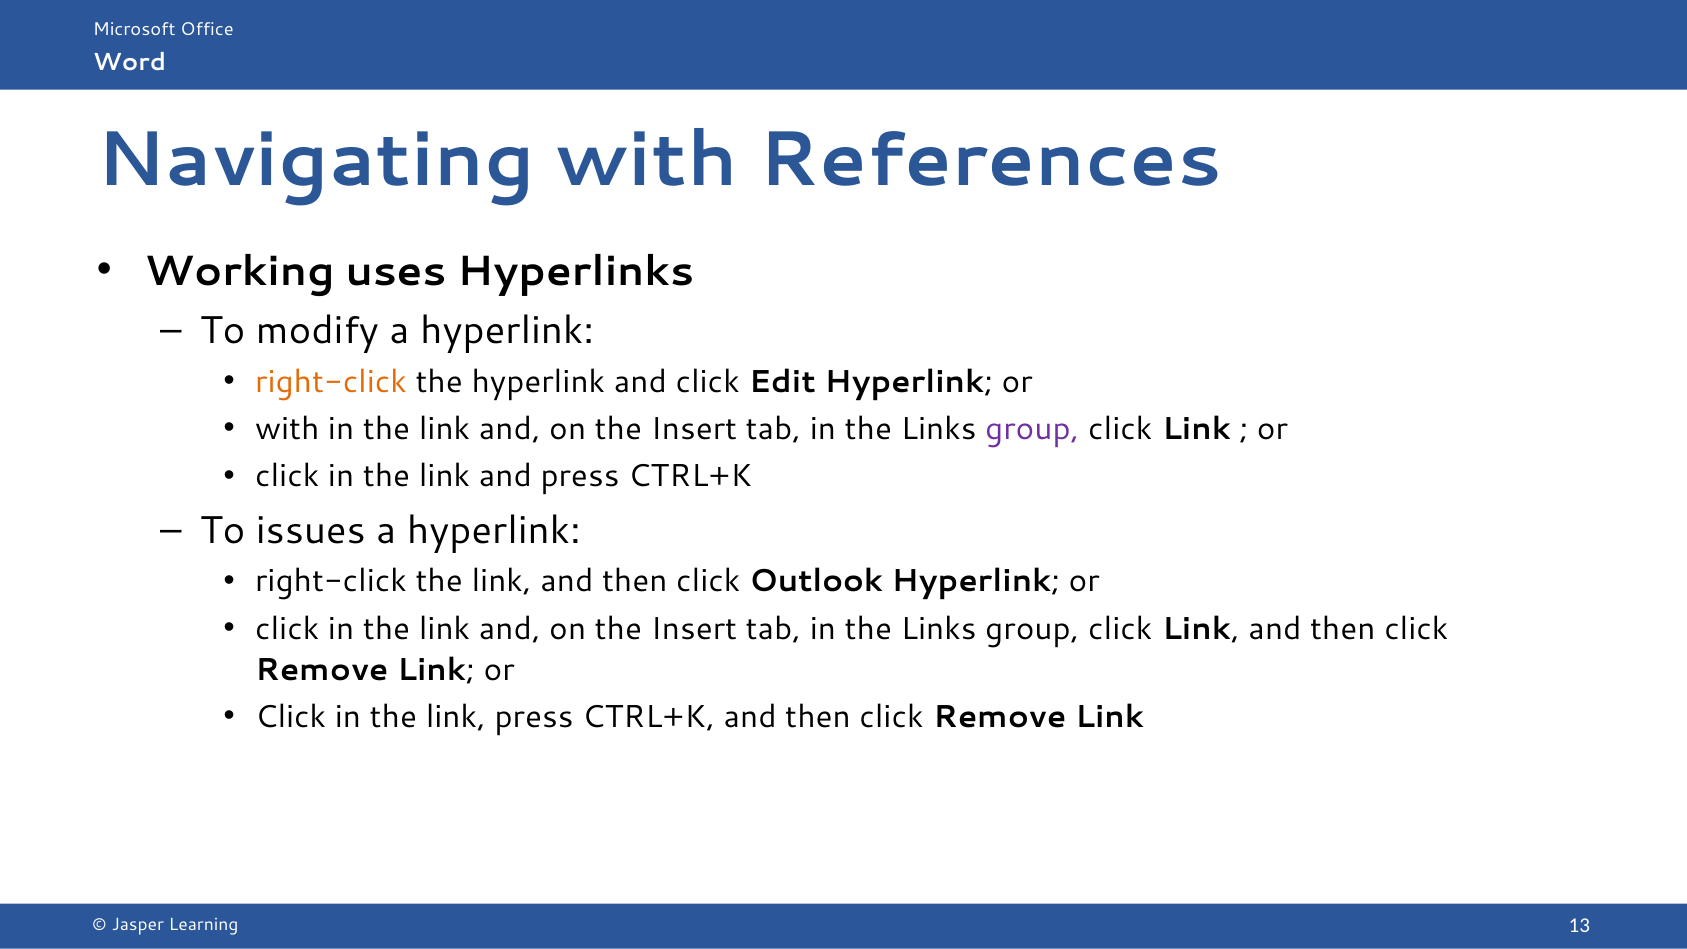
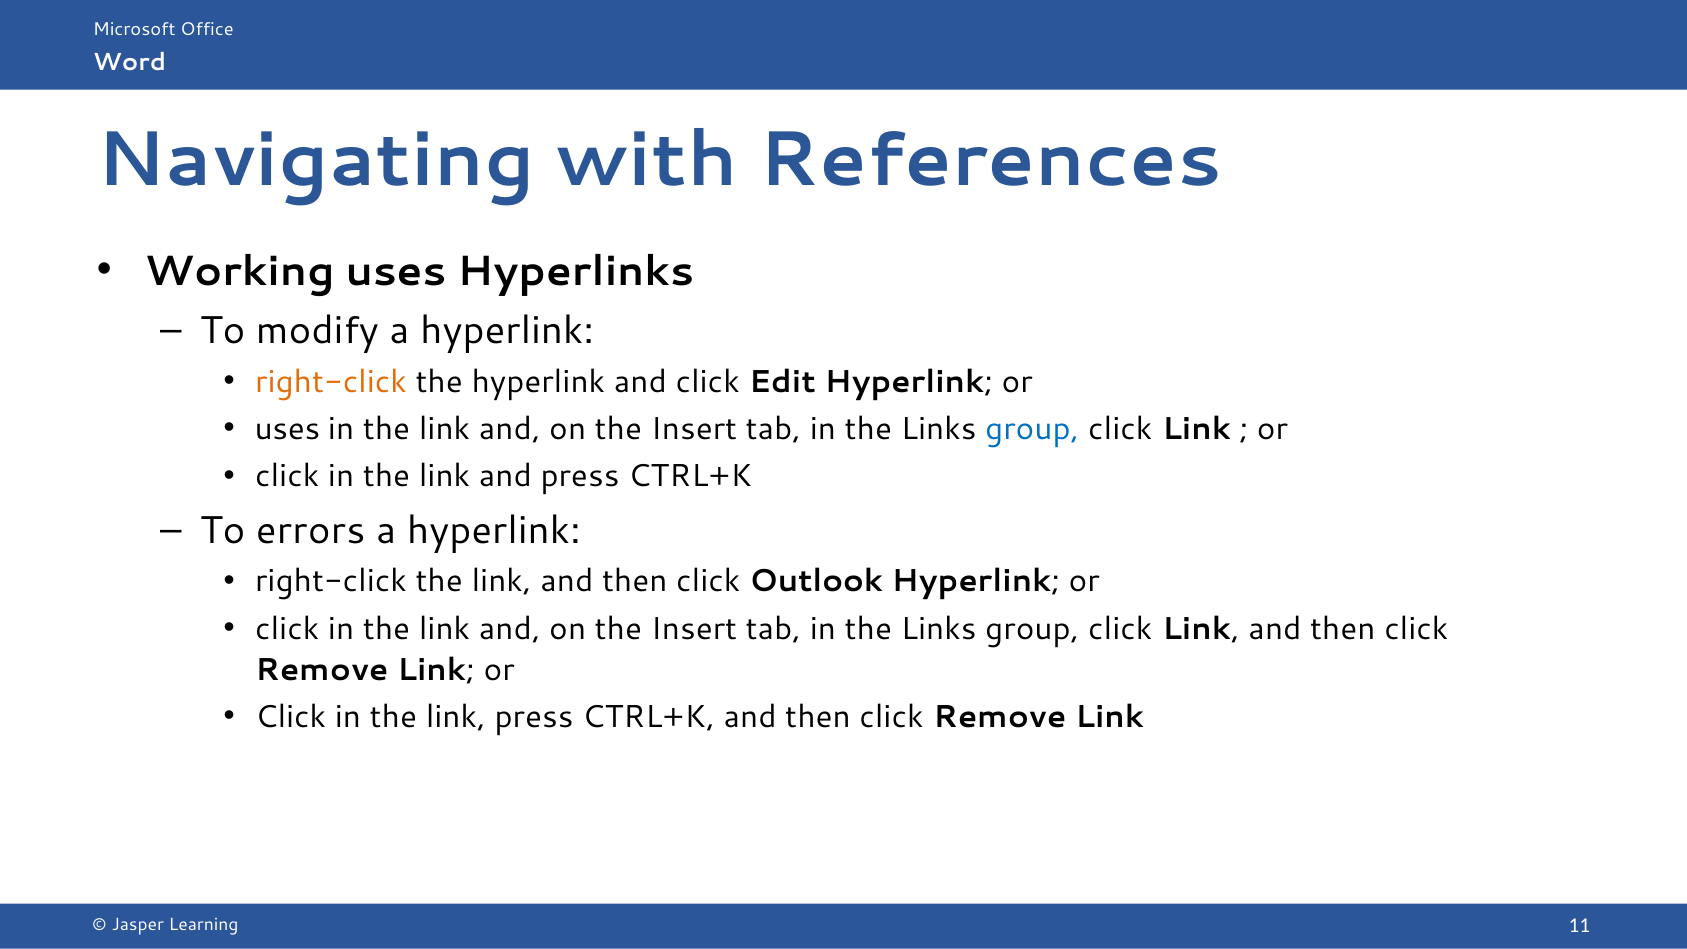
with at (287, 429): with -> uses
group at (1032, 429) colour: purple -> blue
issues: issues -> errors
13: 13 -> 11
